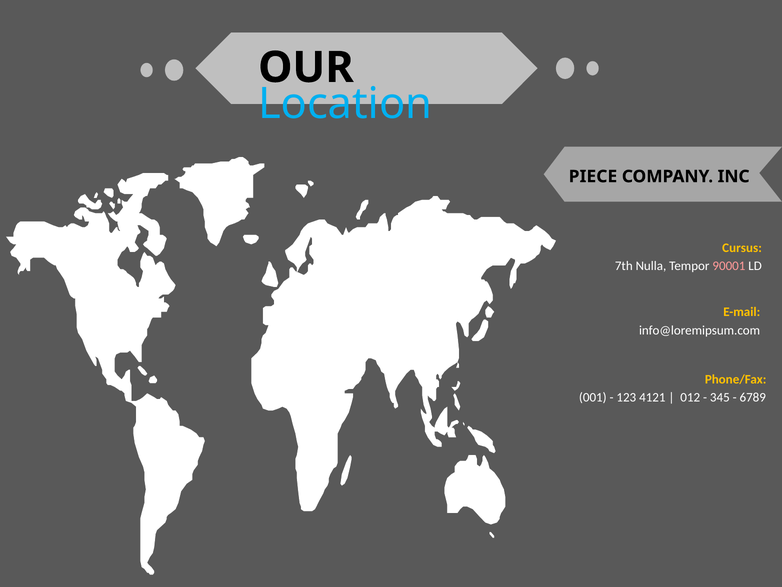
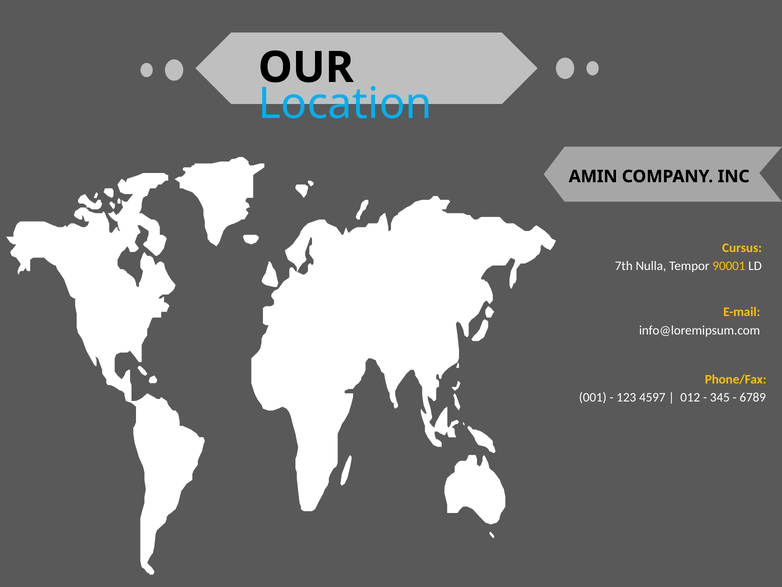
PIECE: PIECE -> AMIN
90001 colour: pink -> yellow
4121: 4121 -> 4597
